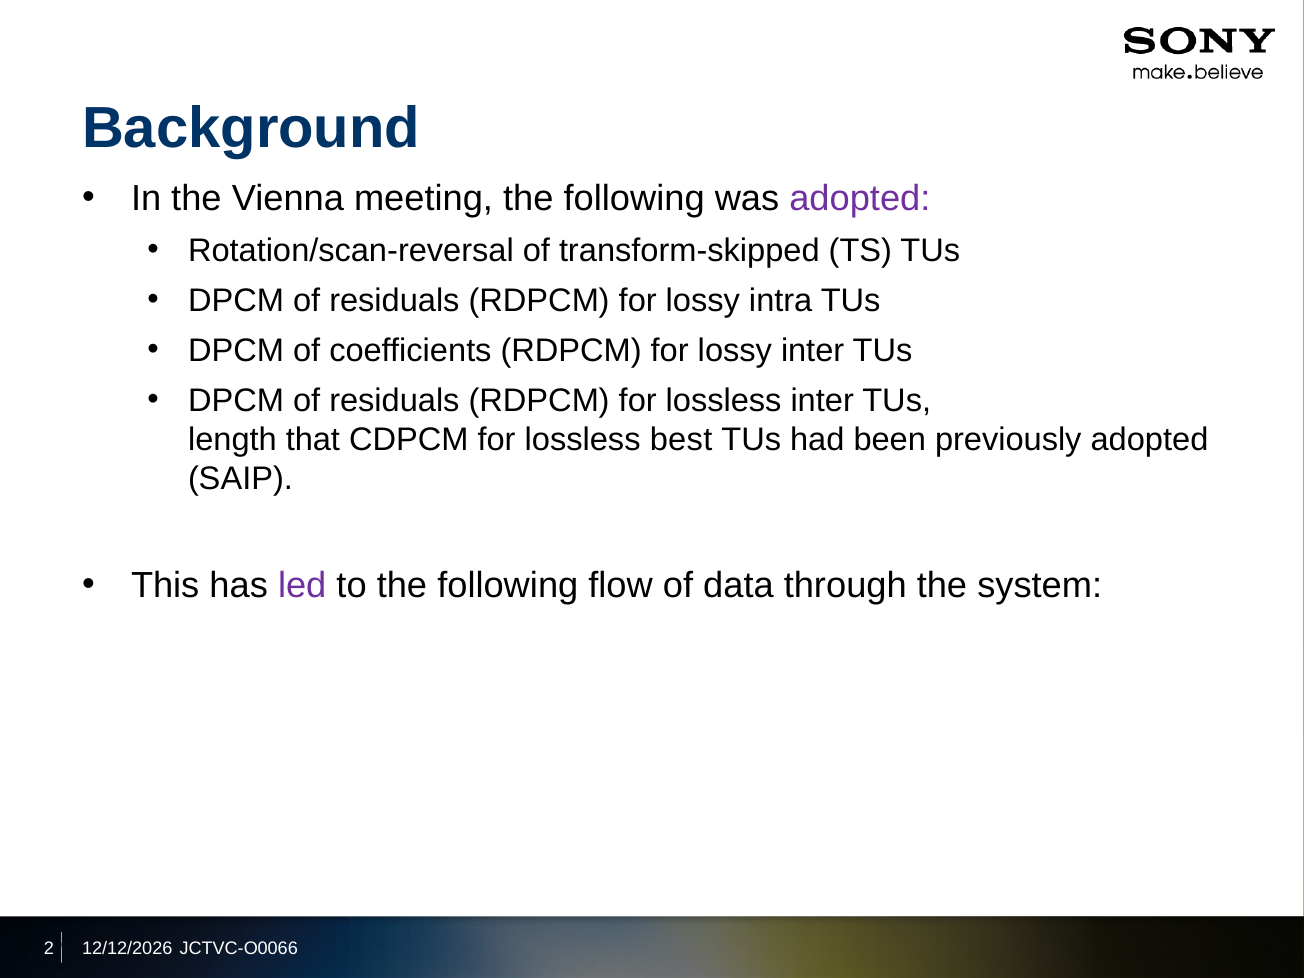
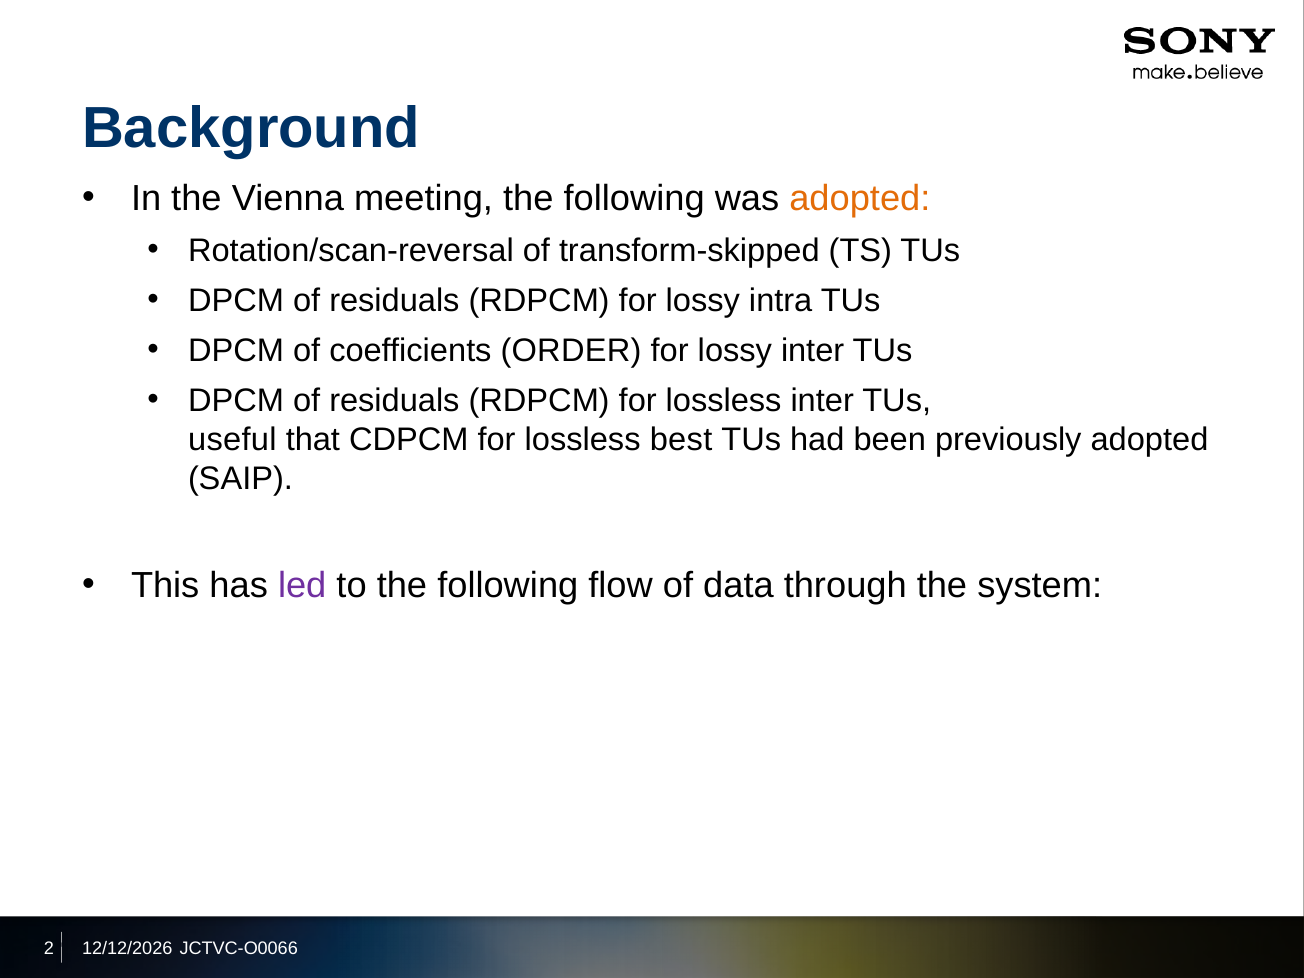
adopted at (860, 199) colour: purple -> orange
coefficients RDPCM: RDPCM -> ORDER
length: length -> useful
